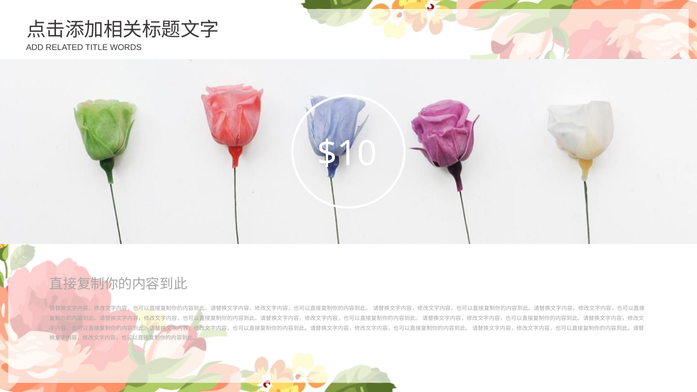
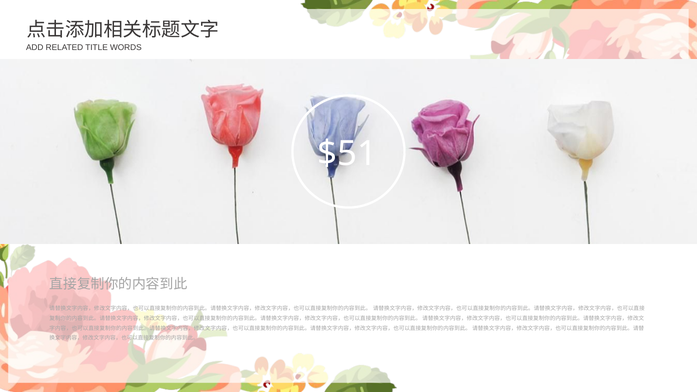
$10: $10 -> $51
